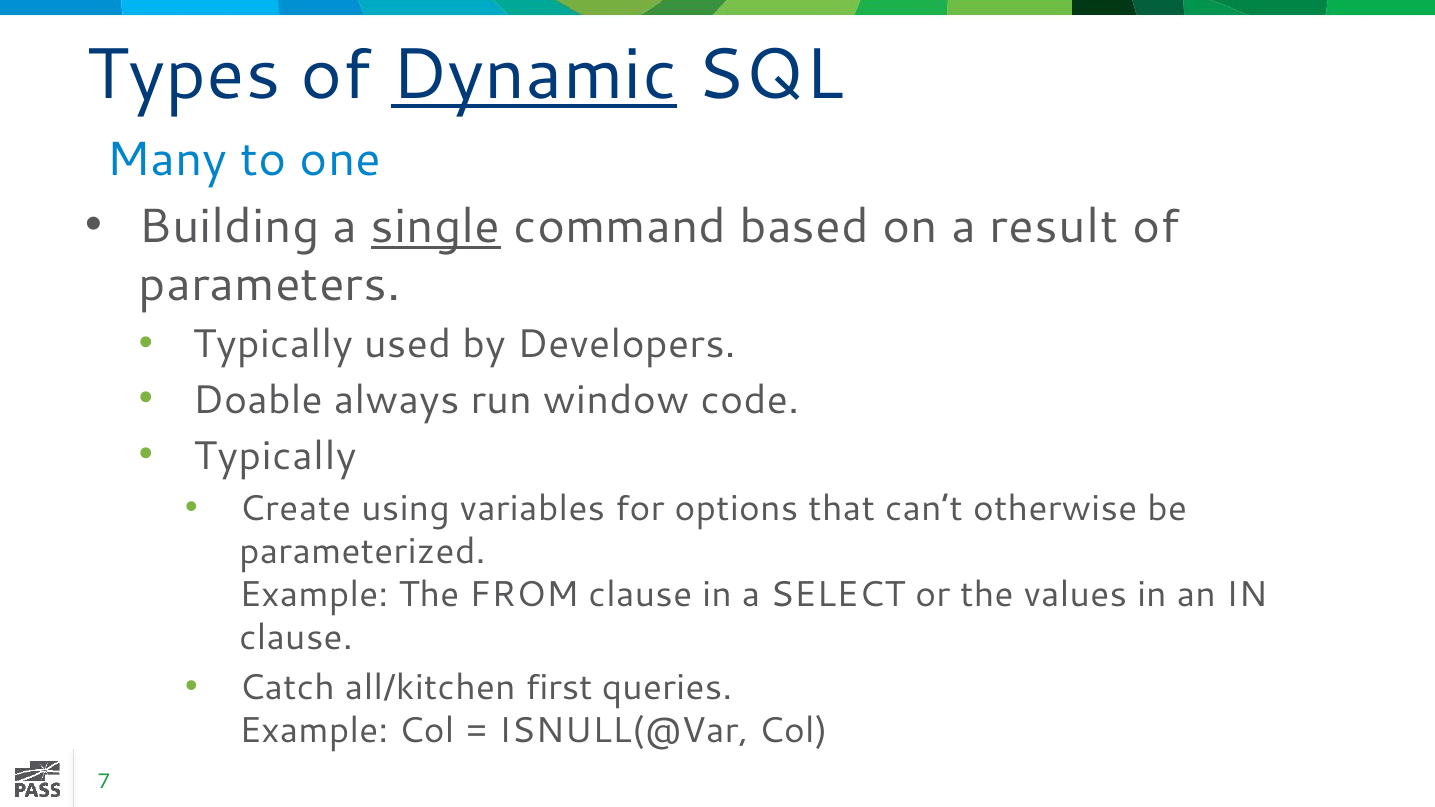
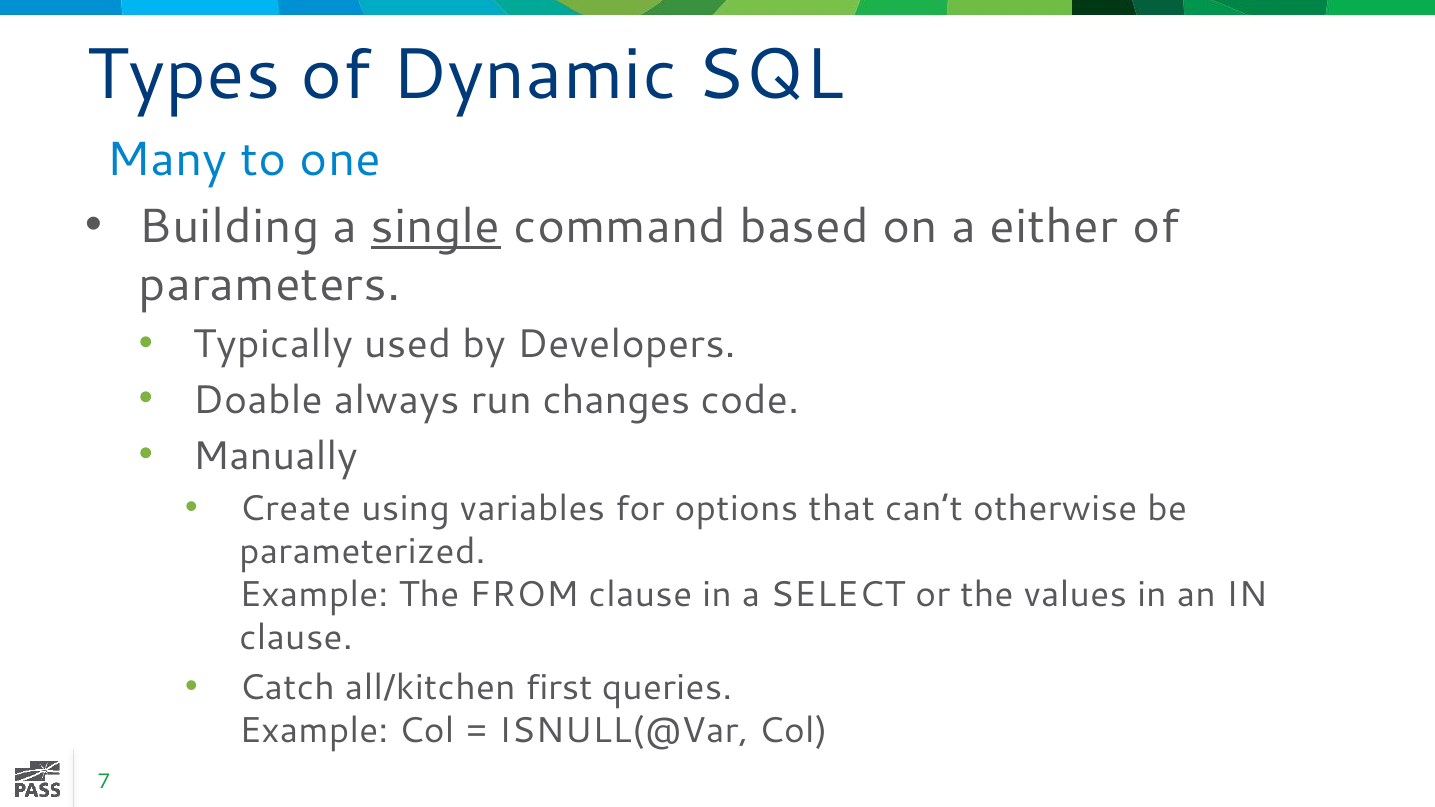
Dynamic underline: present -> none
result: result -> either
window: window -> changes
Typically at (275, 456): Typically -> Manually
